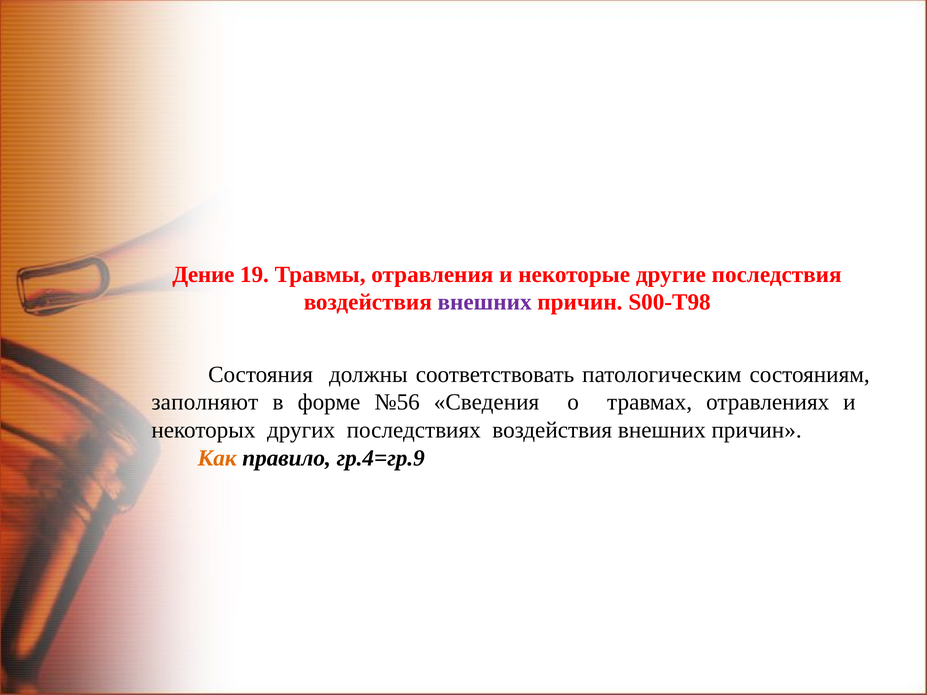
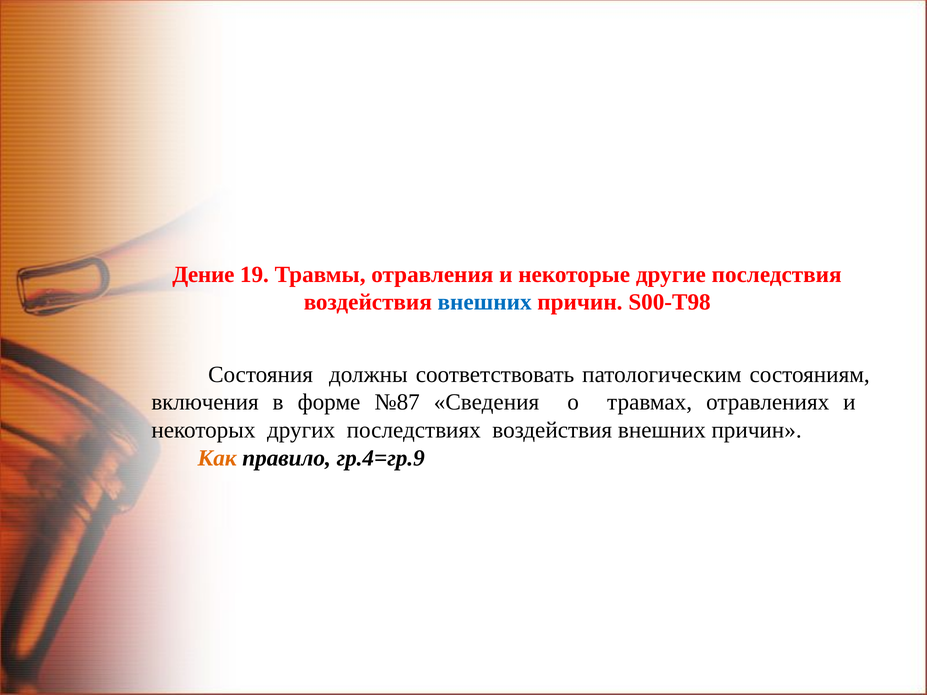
внешних at (485, 302) colour: purple -> blue
заполняют: заполняют -> включения
№56: №56 -> №87
